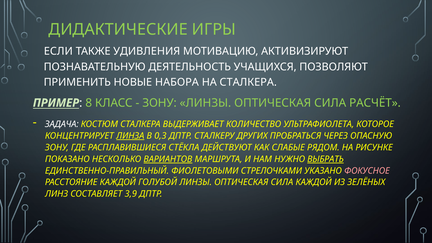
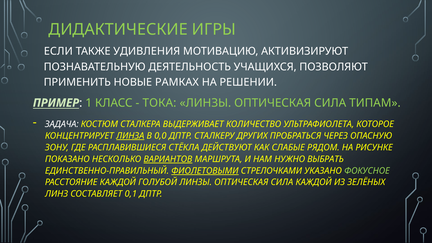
НАБОРА: НАБОРА -> РАМКАХ
НА СТАЛКЕРА: СТАЛКЕРА -> РЕШЕНИИ
8: 8 -> 1
ЗОНУ at (160, 103): ЗОНУ -> ТОКА
РАСЧЁТ: РАСЧЁТ -> ТИПАМ
0,3: 0,3 -> 0,0
ВЫБРАТЬ underline: present -> none
ФИОЛЕТОВЫМИ underline: none -> present
ФОКУСНОЕ colour: pink -> light green
3,9: 3,9 -> 0,1
